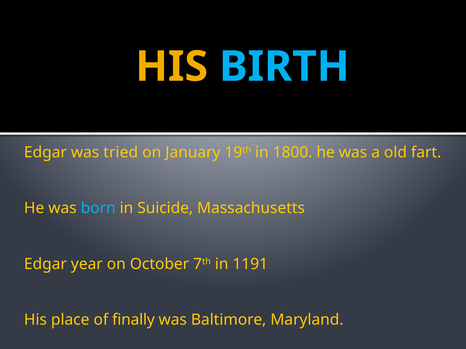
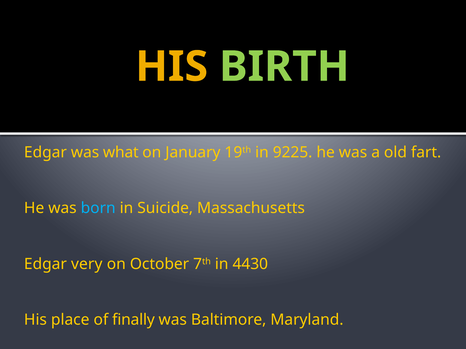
BIRTH colour: light blue -> light green
tried: tried -> what
1800: 1800 -> 9225
year: year -> very
1191: 1191 -> 4430
